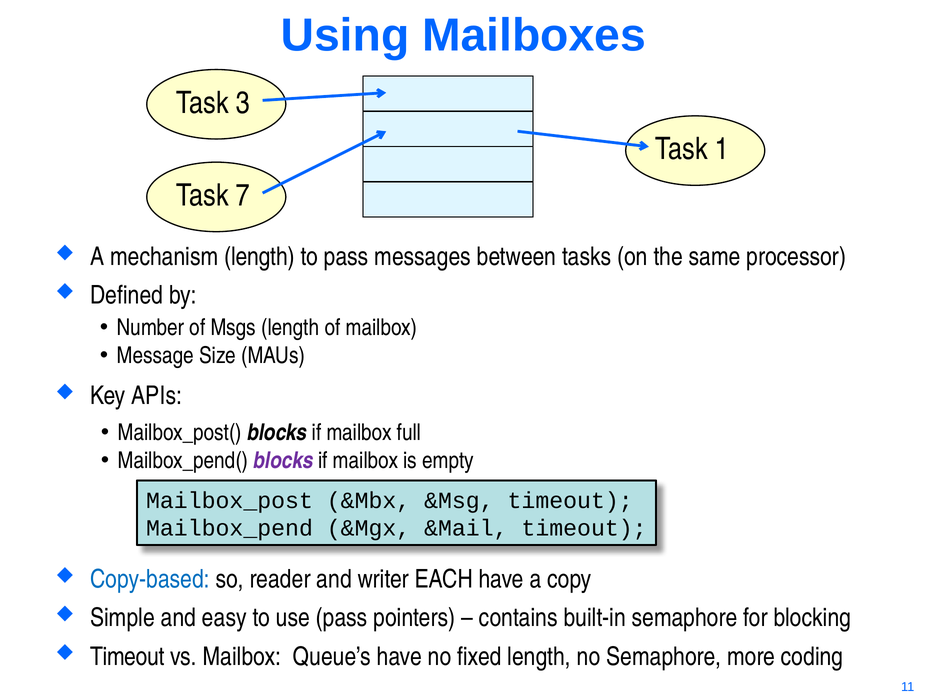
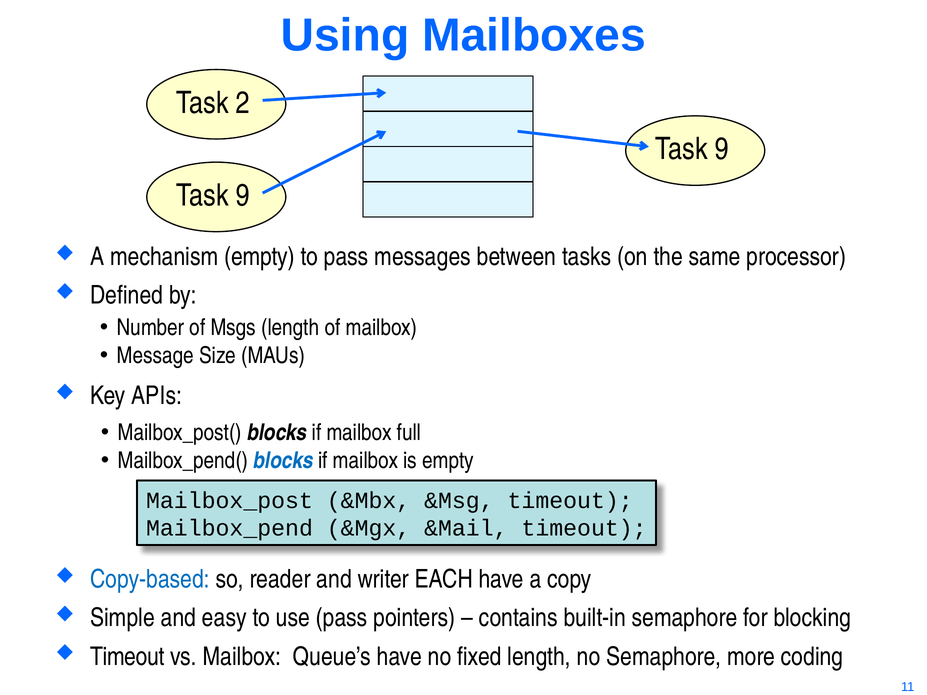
3: 3 -> 2
1 at (722, 149): 1 -> 9
7 at (243, 196): 7 -> 9
mechanism length: length -> empty
blocks at (283, 461) colour: purple -> blue
